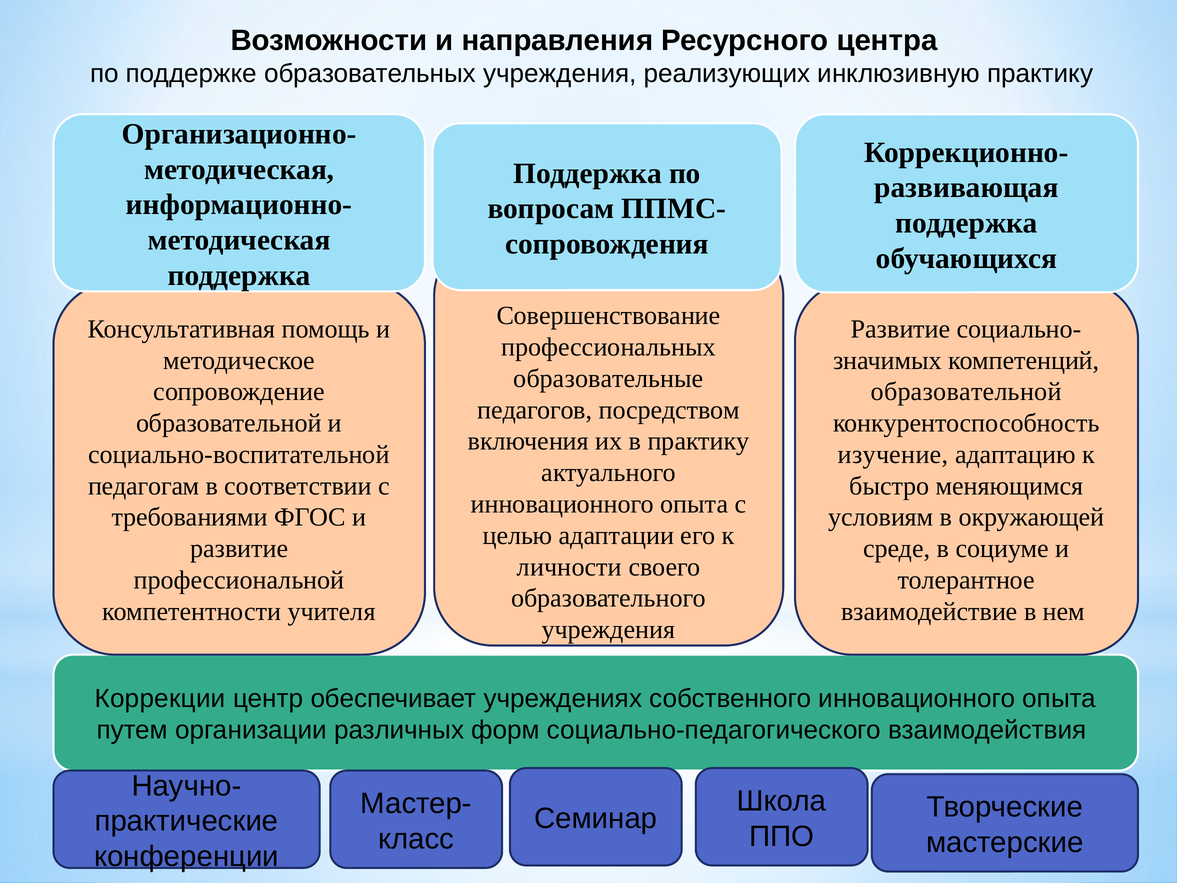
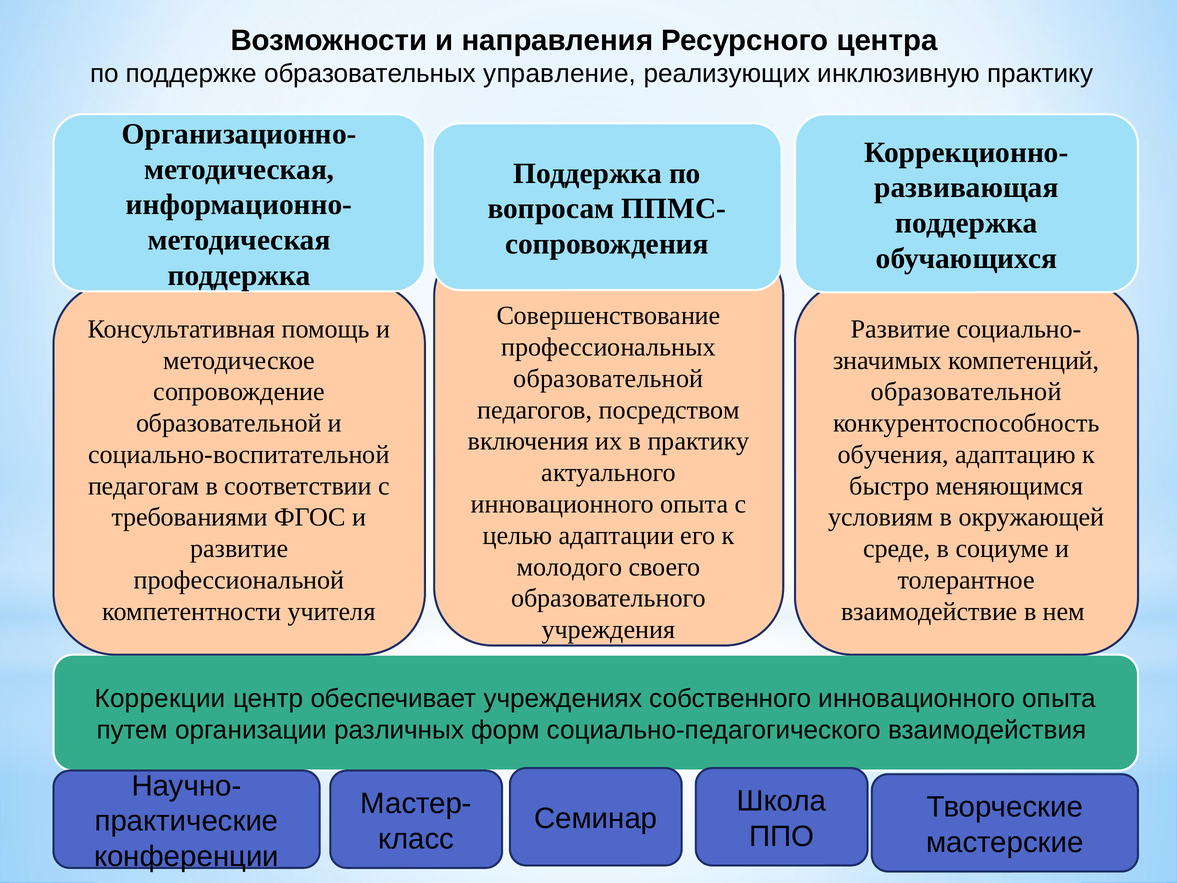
образовательных учреждения: учреждения -> управление
образовательные at (608, 378): образовательные -> образовательной
изучение: изучение -> обучения
личности: личности -> молодого
